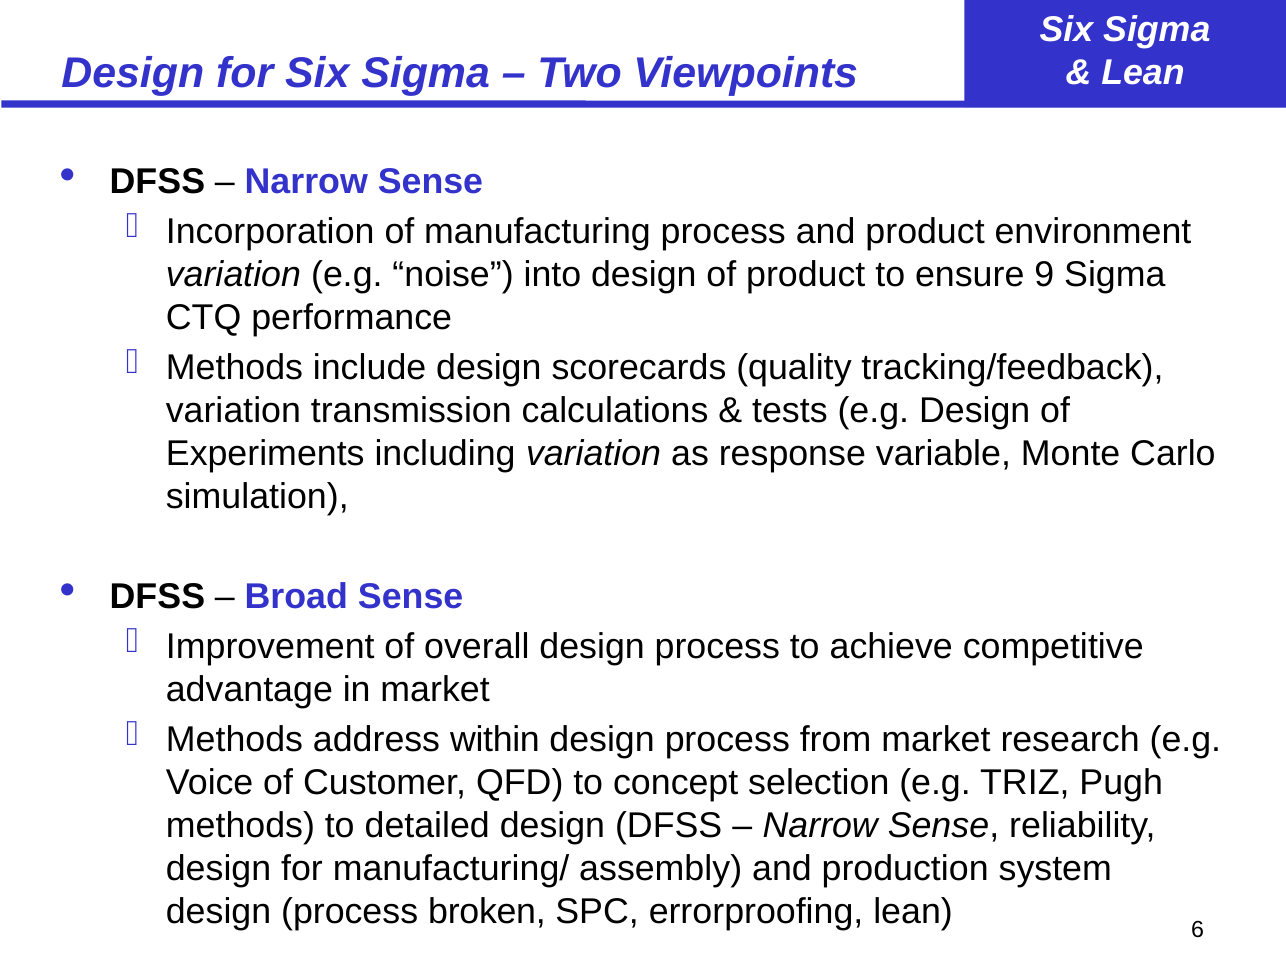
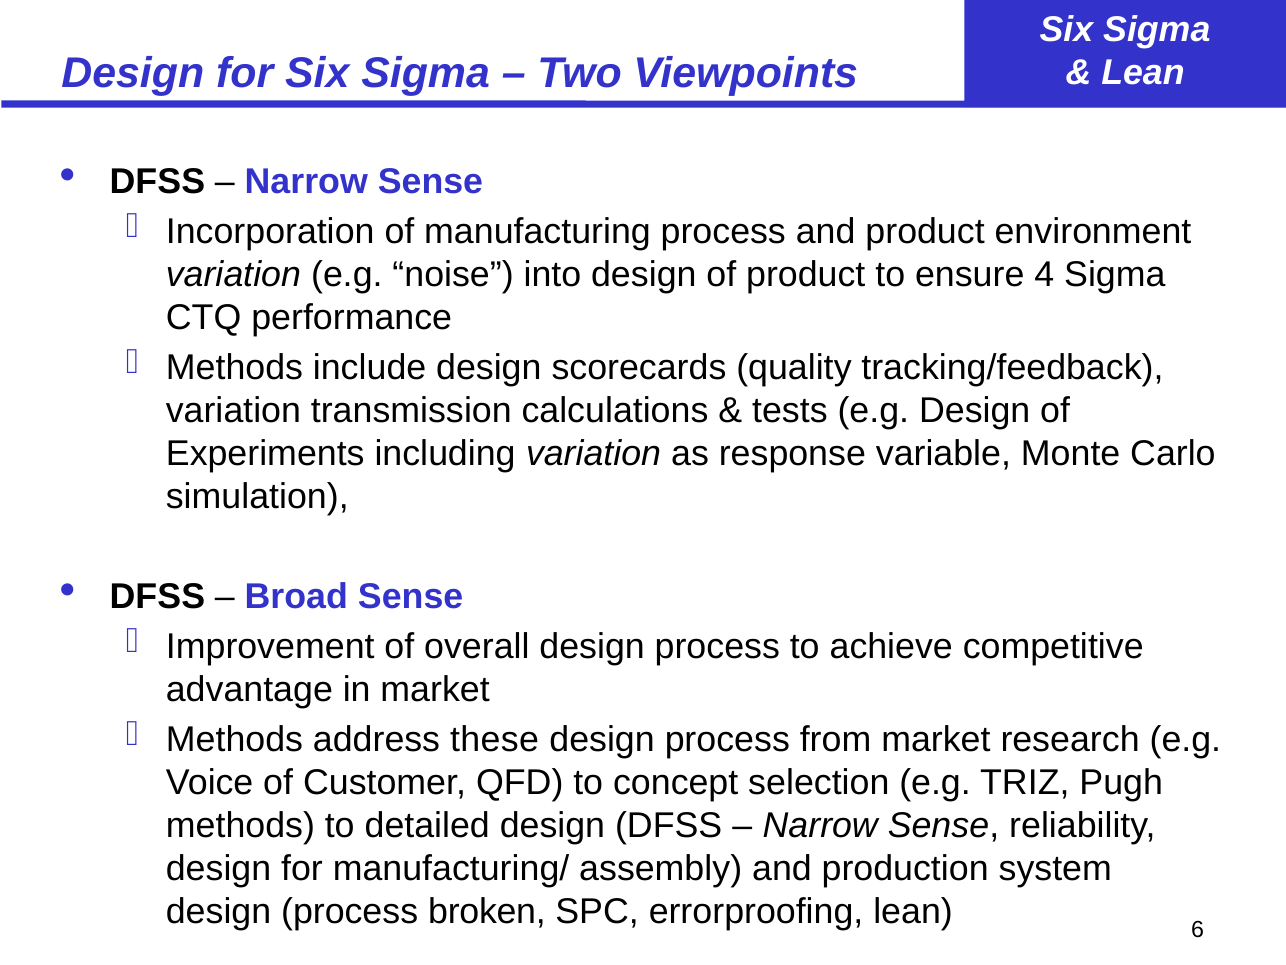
9: 9 -> 4
within: within -> these
